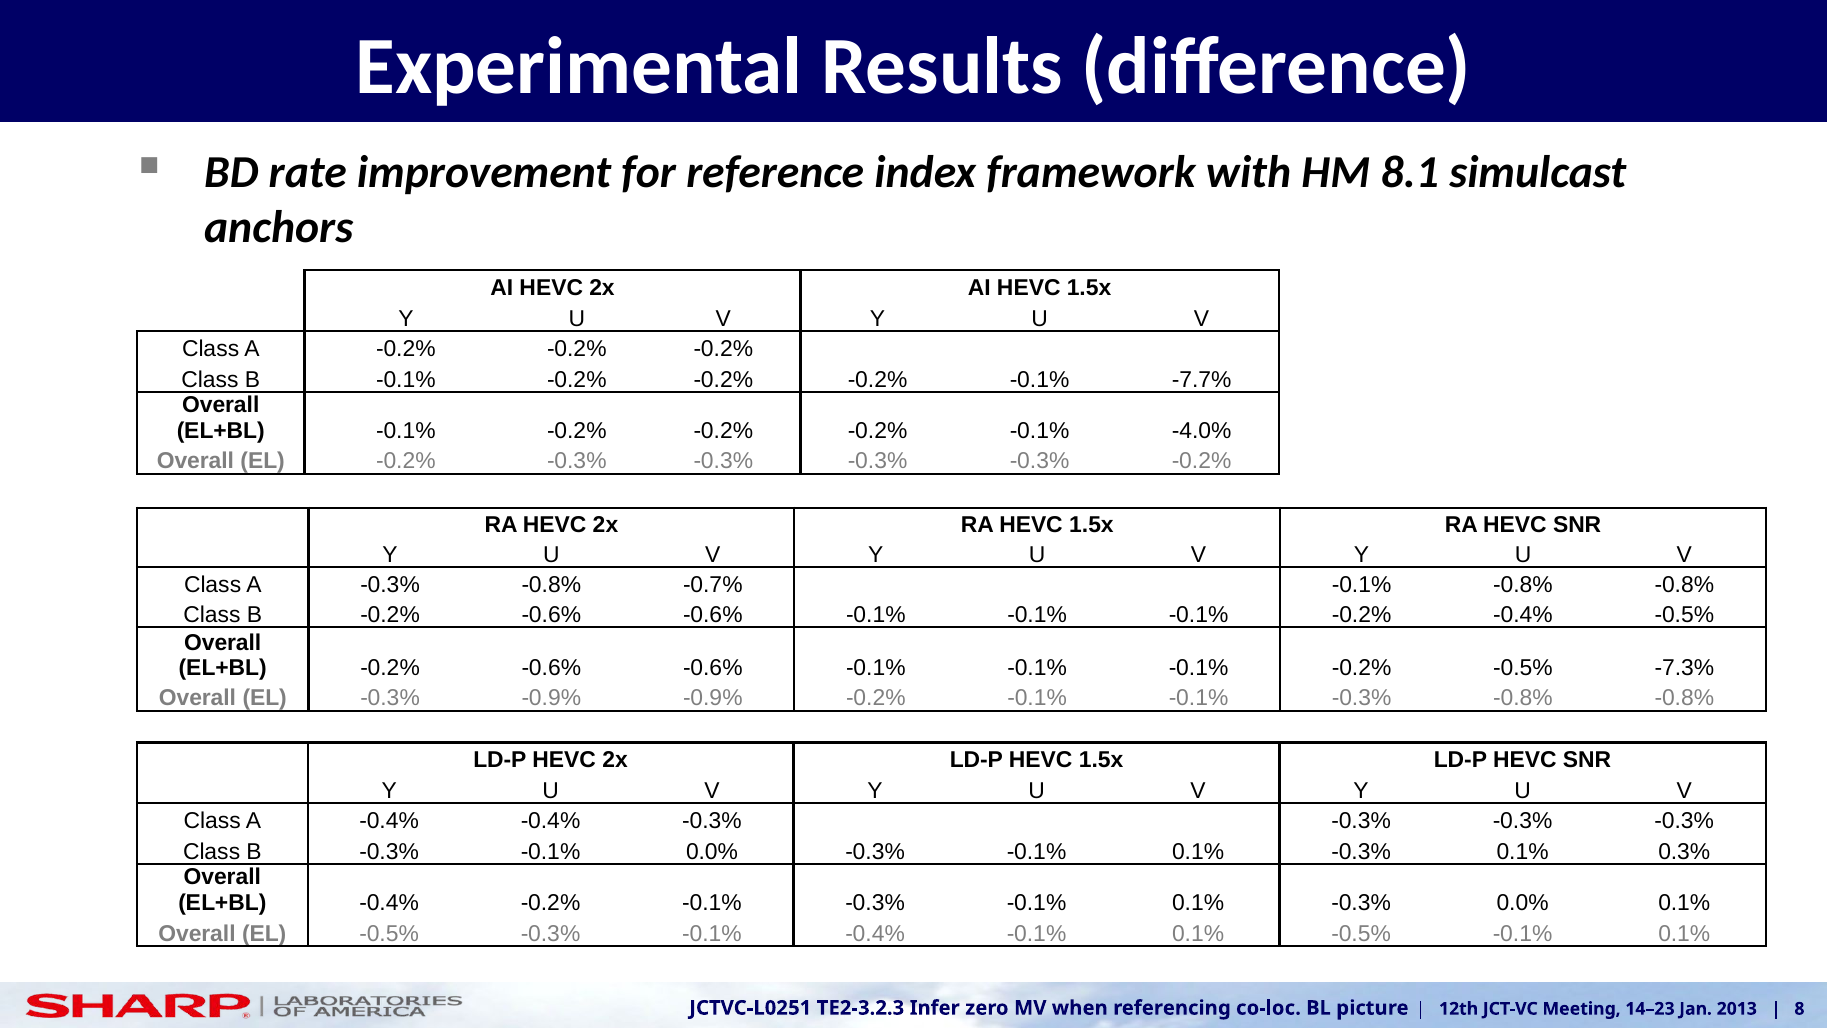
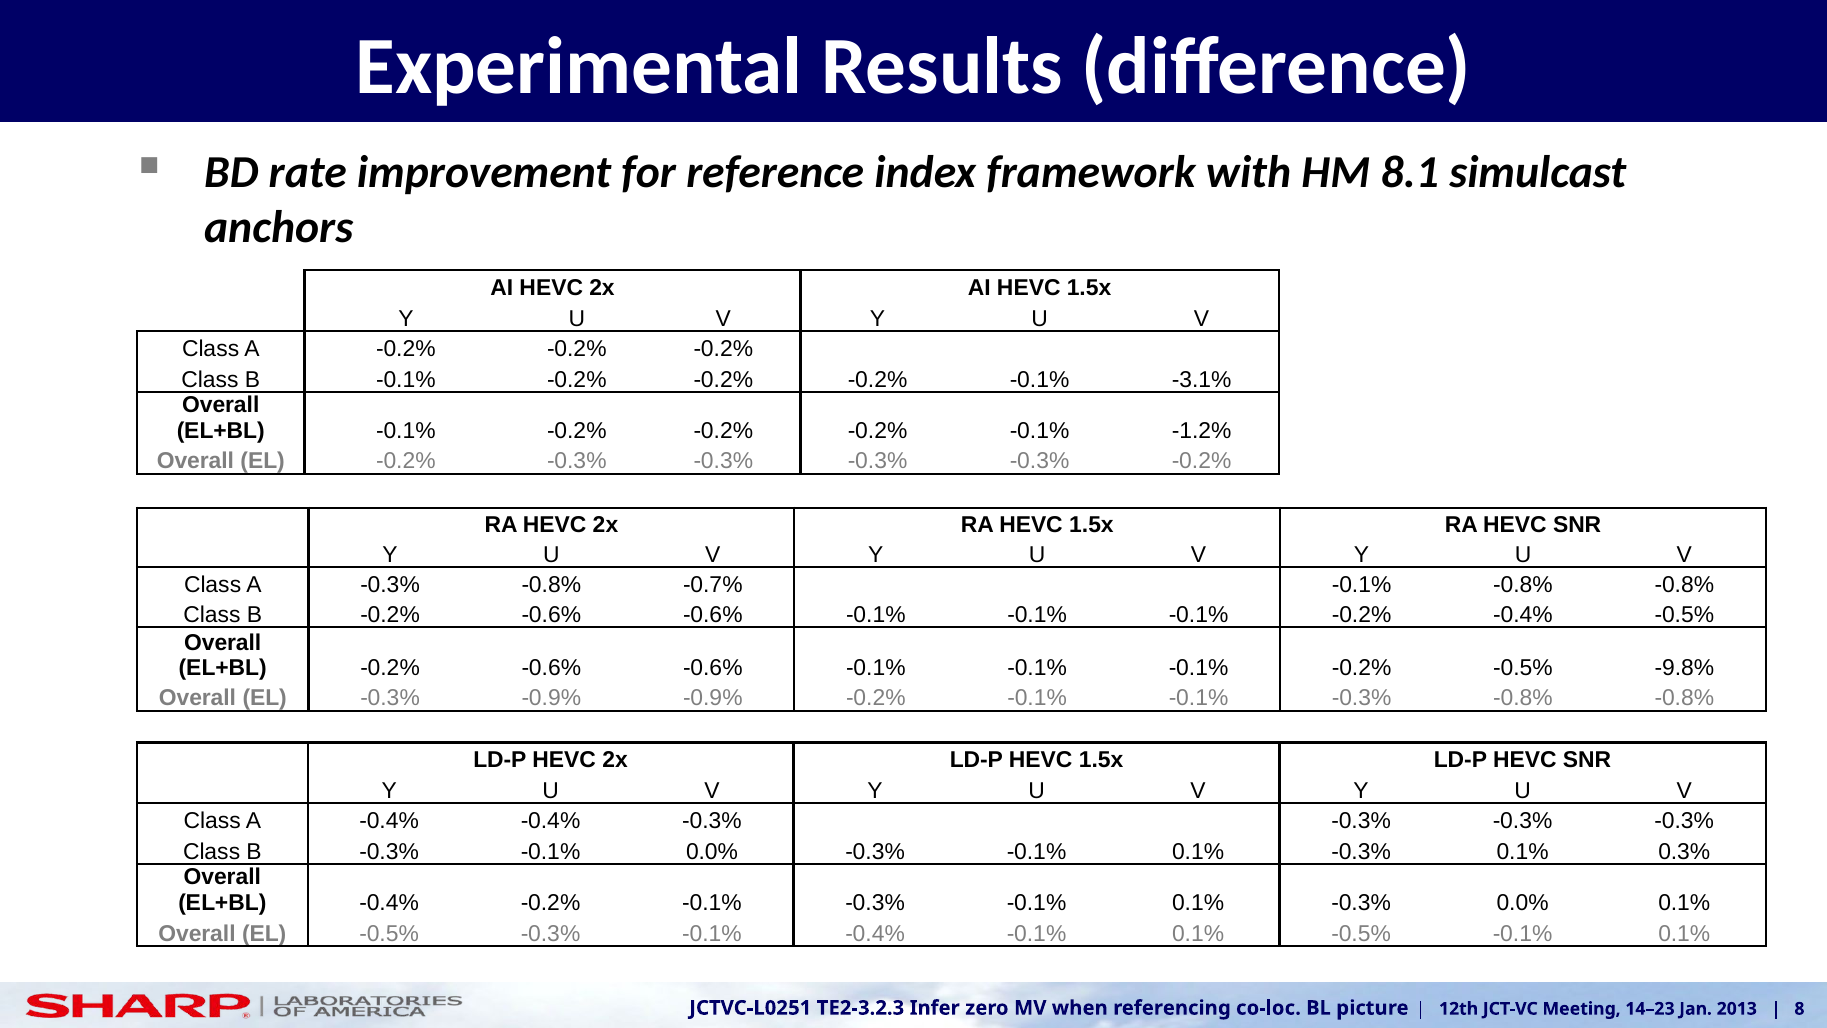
-7.7%: -7.7% -> -3.1%
-4.0%: -4.0% -> -1.2%
-7.3%: -7.3% -> -9.8%
